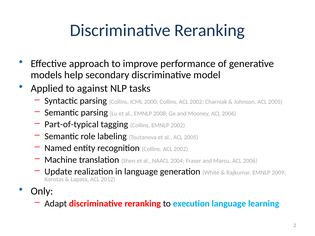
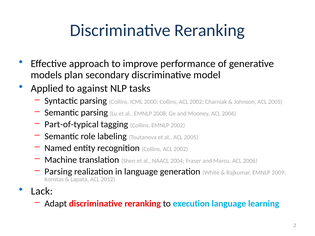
help: help -> plan
Update at (58, 172): Update -> Parsing
Only: Only -> Lack
